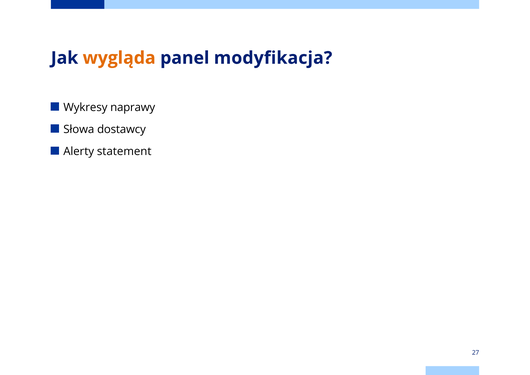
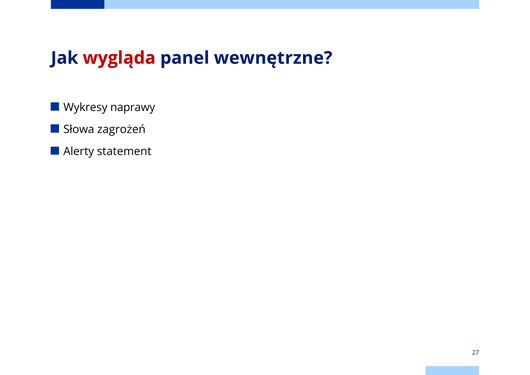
wygląda colour: orange -> red
modyfikacja: modyfikacja -> wewnętrzne
dostawcy: dostawcy -> zagrożeń
